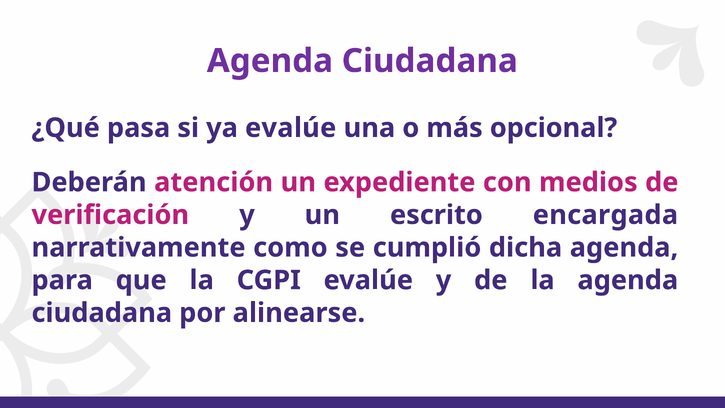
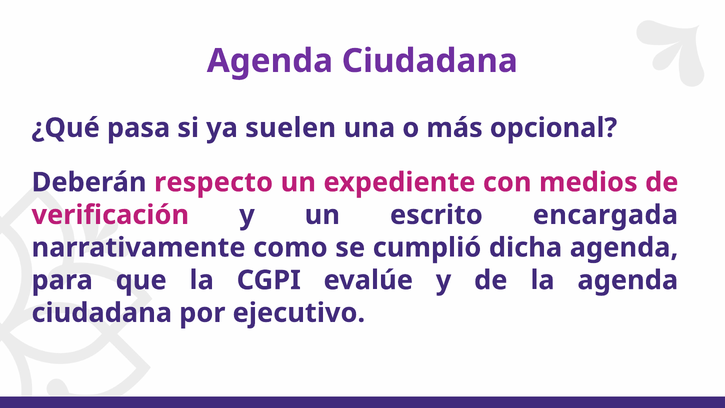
ya evalúe: evalúe -> suelen
atención: atención -> respecto
alinearse: alinearse -> ejecutivo
